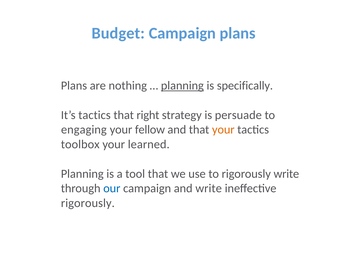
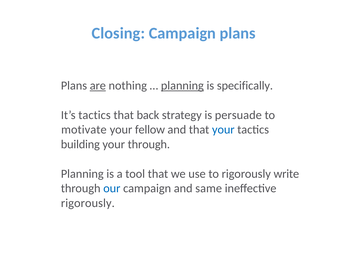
Budget: Budget -> Closing
are underline: none -> present
right: right -> back
engaging: engaging -> motivate
your at (223, 130) colour: orange -> blue
toolbox: toolbox -> building
your learned: learned -> through
and write: write -> same
